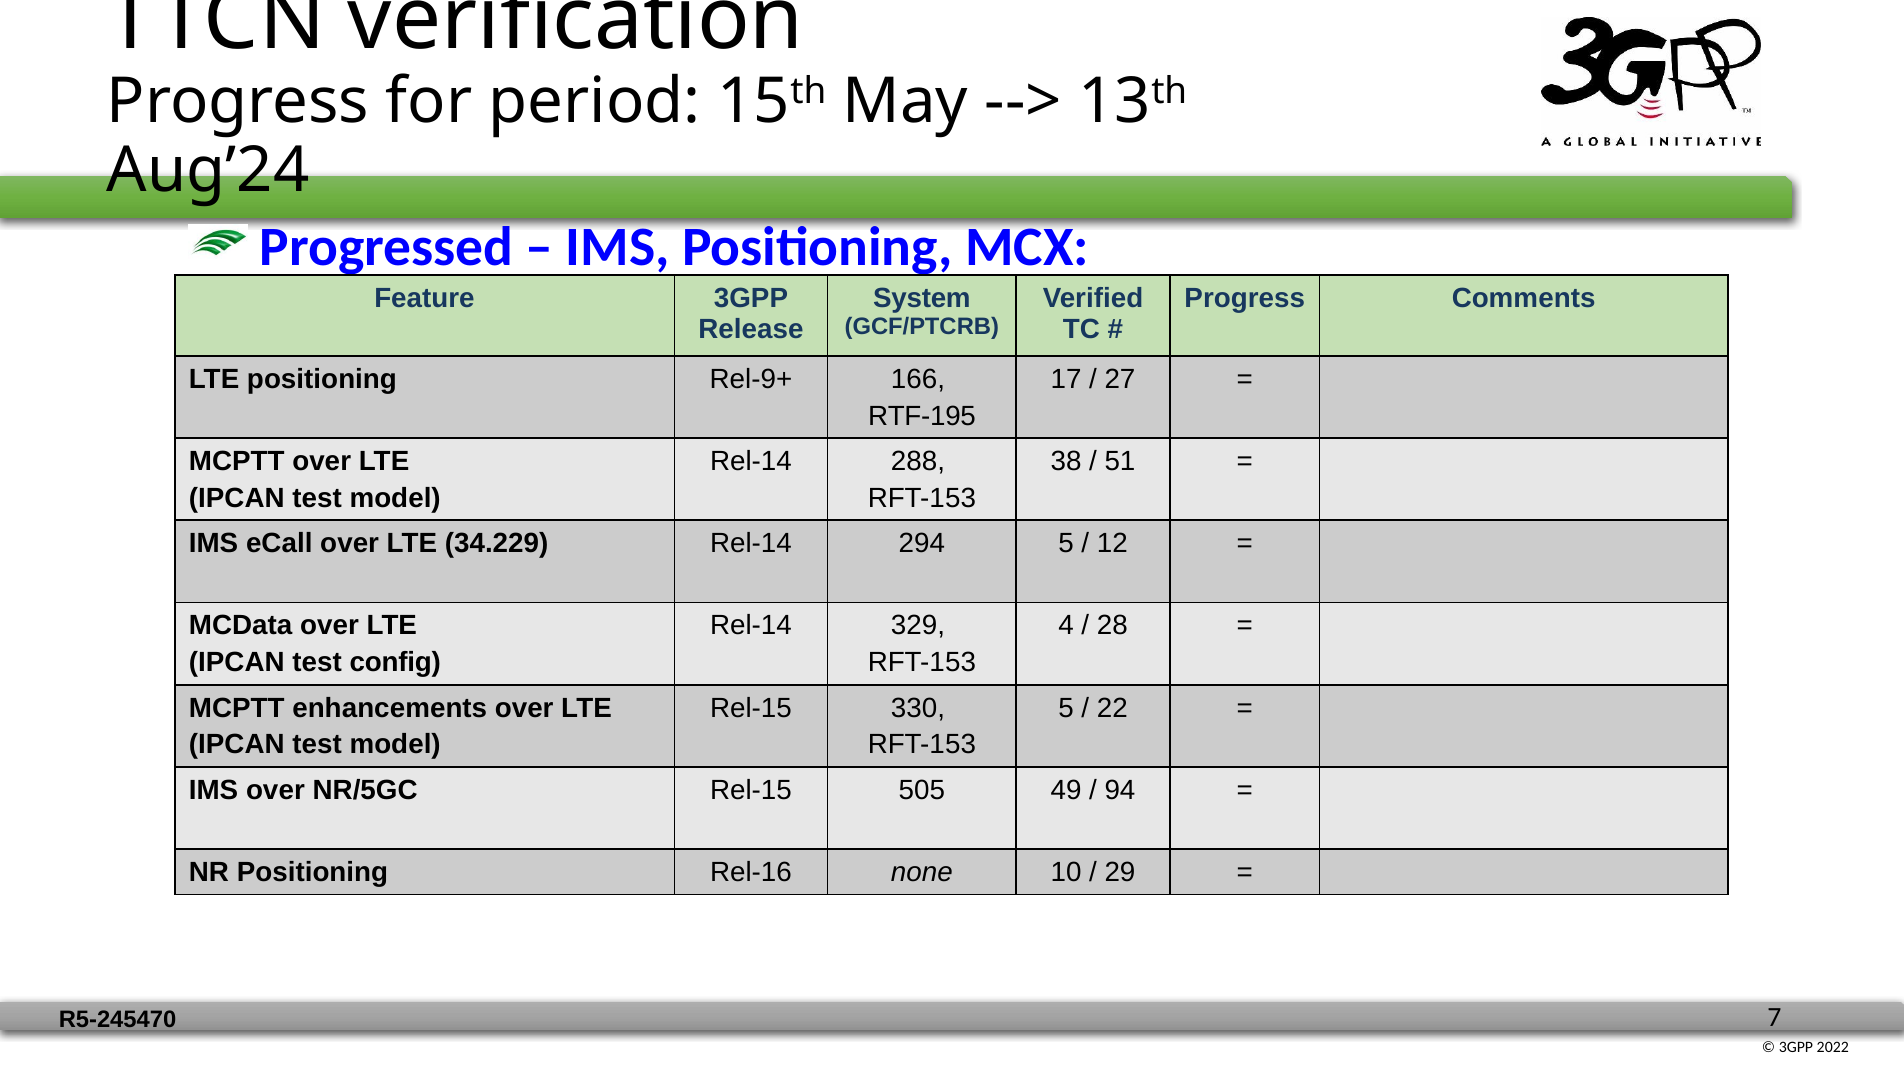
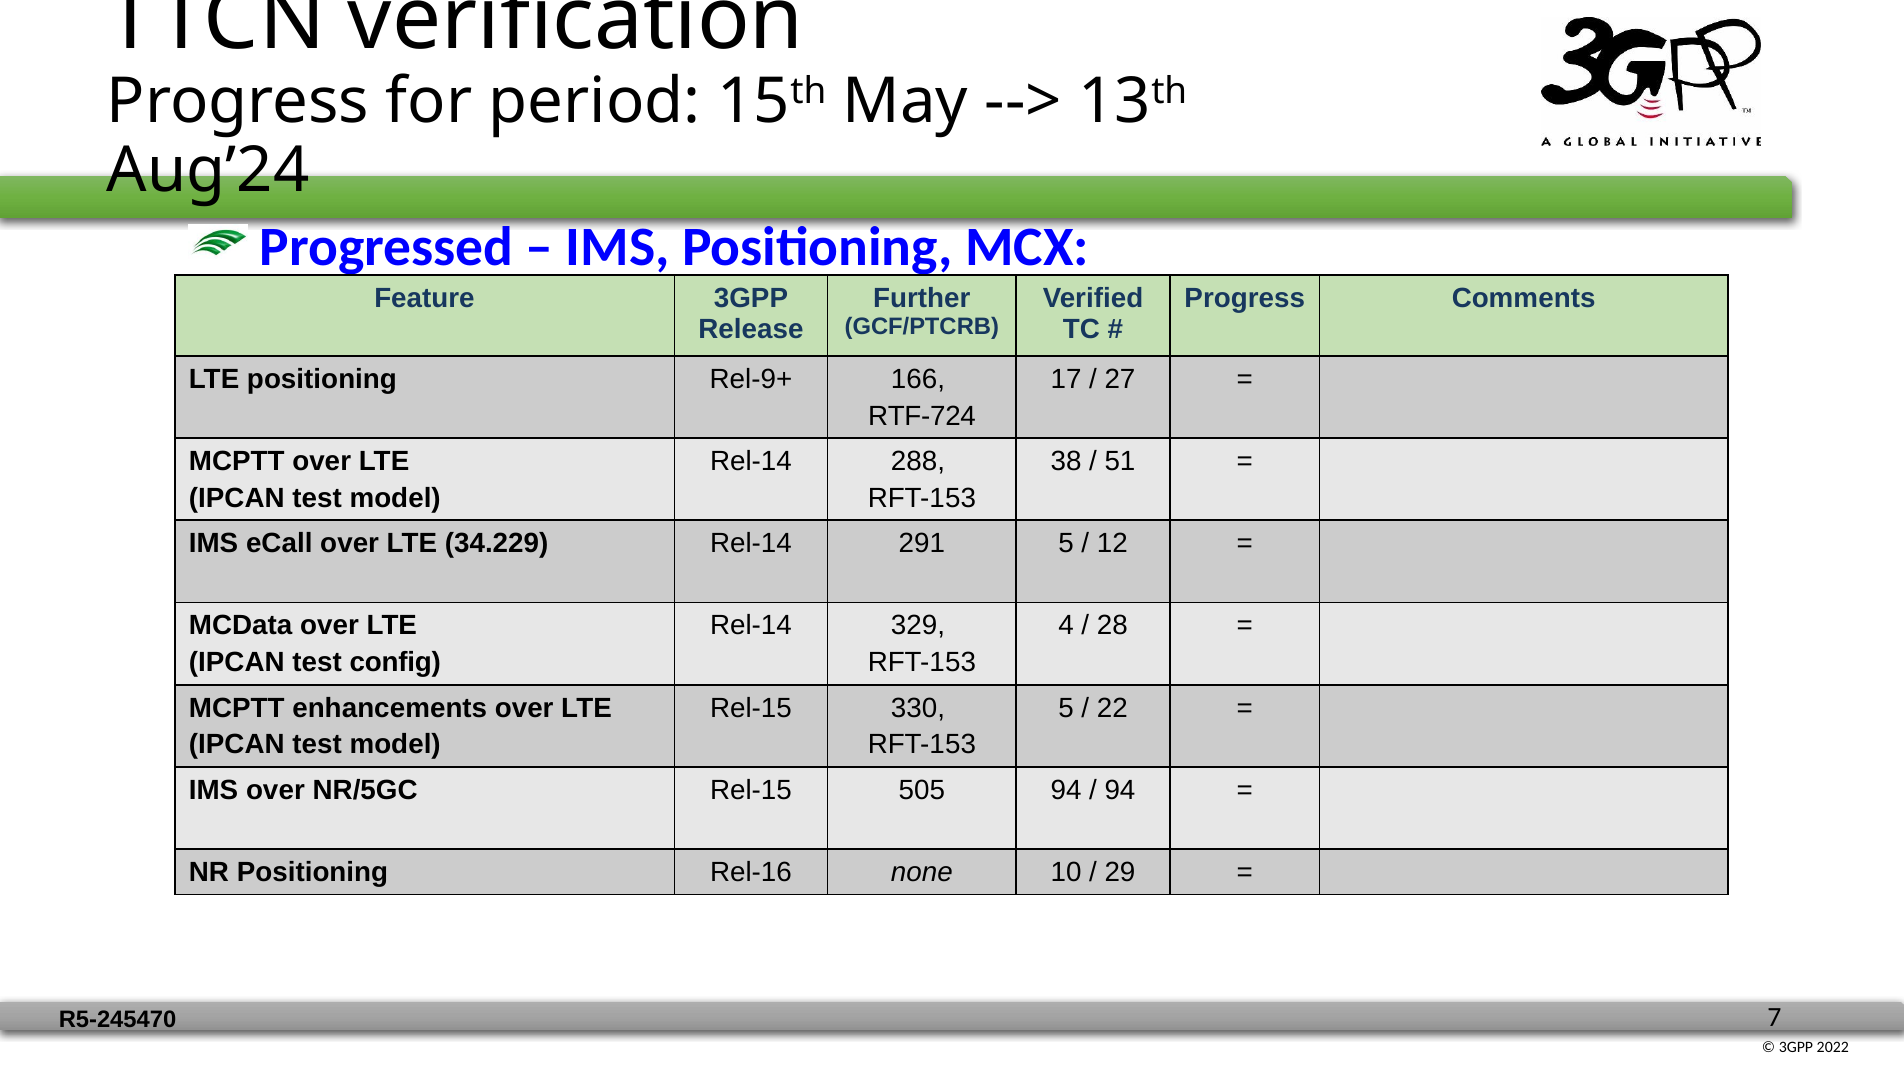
System: System -> Further
RTF-195: RTF-195 -> RTF-724
294: 294 -> 291
505 49: 49 -> 94
